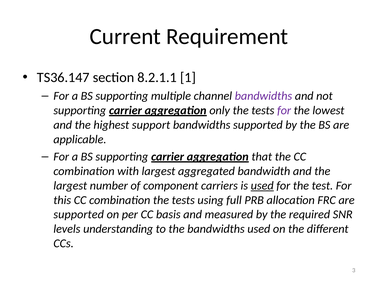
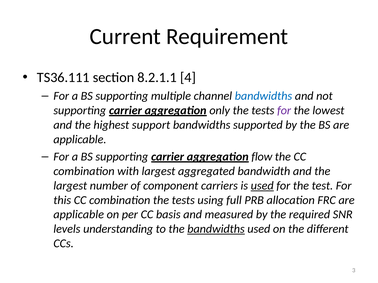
TS36.147: TS36.147 -> TS36.111
1: 1 -> 4
bandwidths at (263, 96) colour: purple -> blue
that: that -> flow
supported at (79, 215): supported -> applicable
bandwidths at (216, 229) underline: none -> present
